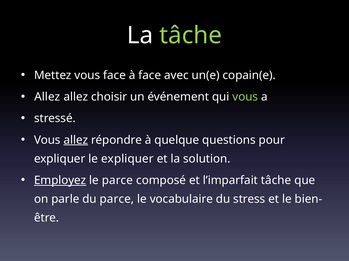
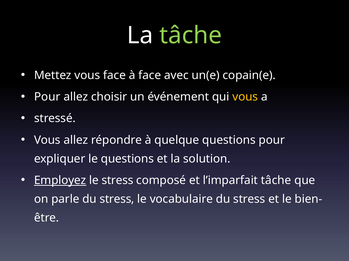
Allez at (47, 97): Allez -> Pour
vous at (245, 97) colour: light green -> yellow
allez at (76, 140) underline: present -> none
le expliquer: expliquer -> questions
le parce: parce -> stress
parle du parce: parce -> stress
